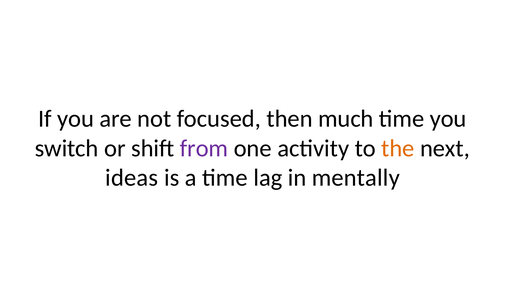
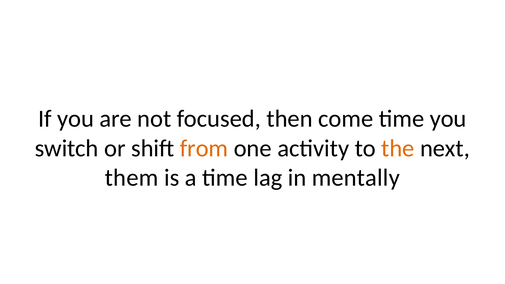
much: much -> come
from colour: purple -> orange
ideas: ideas -> them
